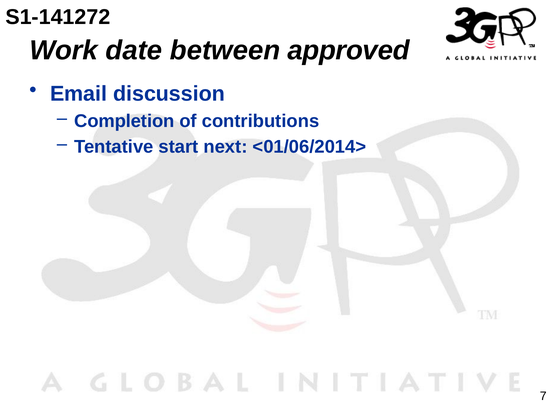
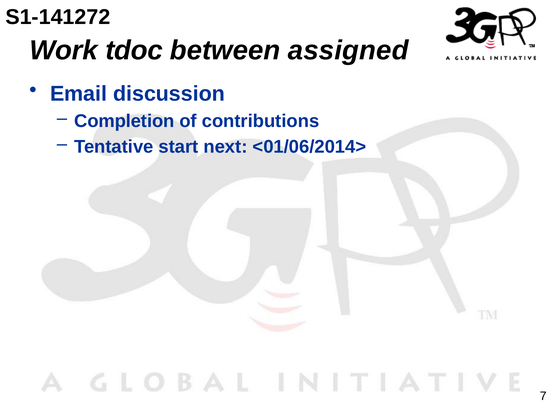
date: date -> tdoc
approved: approved -> assigned
